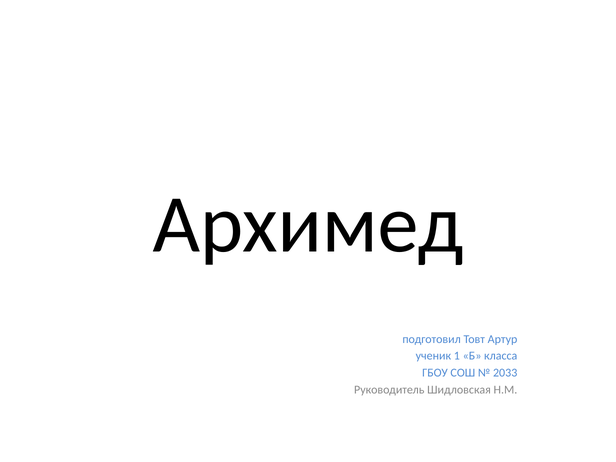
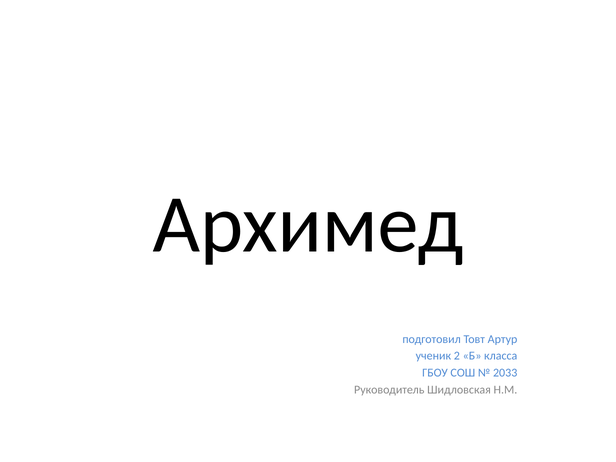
1: 1 -> 2
